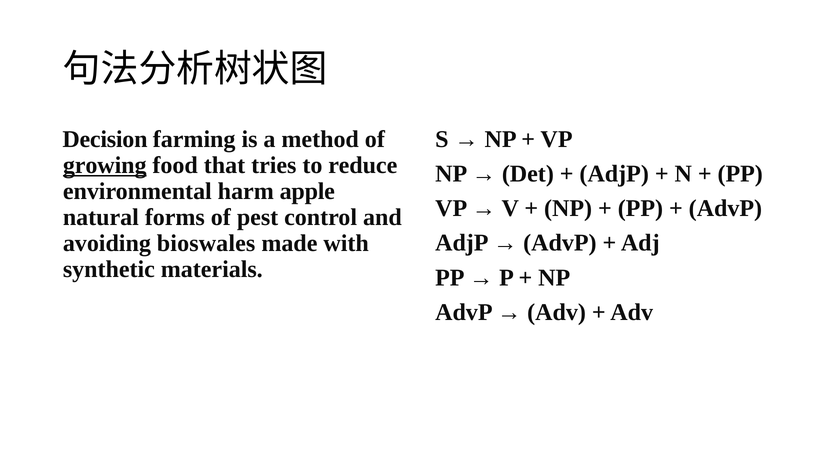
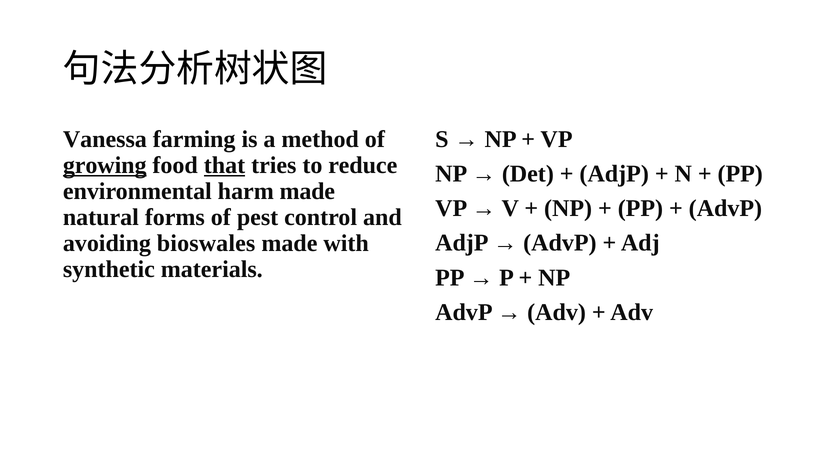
Decision: Decision -> Vanessa
that underline: none -> present
harm apple: apple -> made
